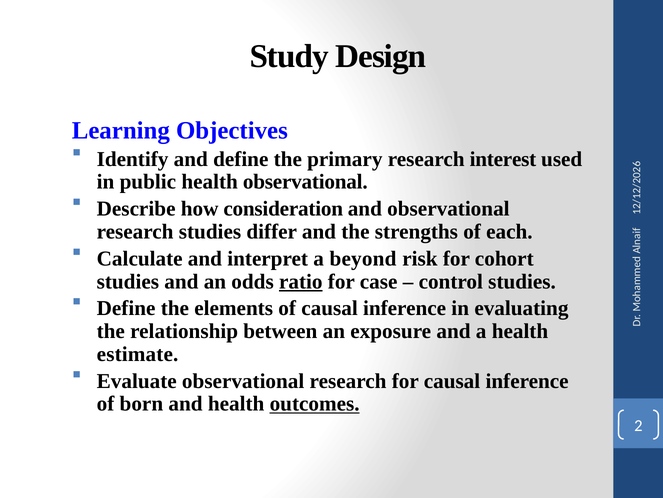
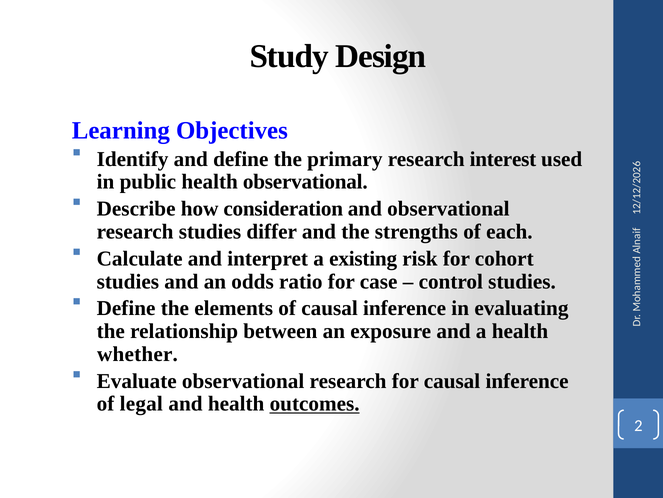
beyond: beyond -> existing
ratio underline: present -> none
estimate: estimate -> whether
born: born -> legal
